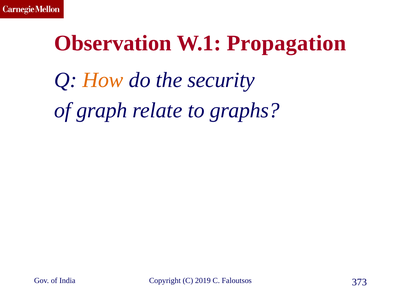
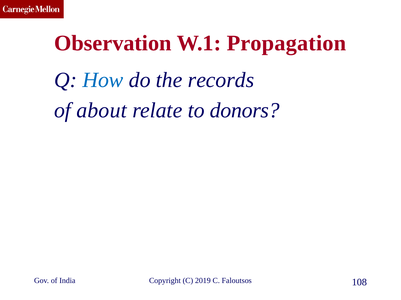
How colour: orange -> blue
security: security -> records
graph: graph -> about
graphs: graphs -> donors
373: 373 -> 108
